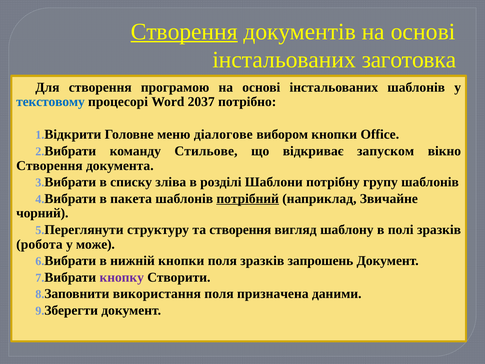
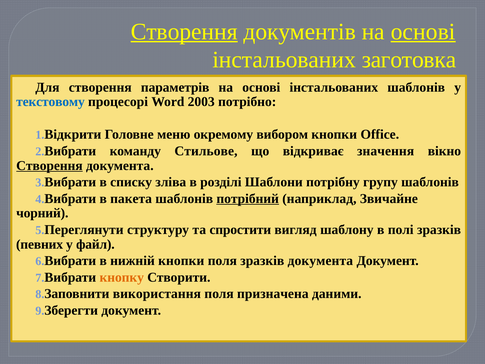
основі at (423, 32) underline: none -> present
програмою: програмою -> параметрів
2037: 2037 -> 2003
діалогове: діалогове -> окремому
запуском: запуском -> значення
Створення at (49, 165) underline: none -> present
та створення: створення -> спростити
робота: робота -> певних
може: може -> файл
зразків запрошень: запрошень -> документа
кнопку colour: purple -> orange
